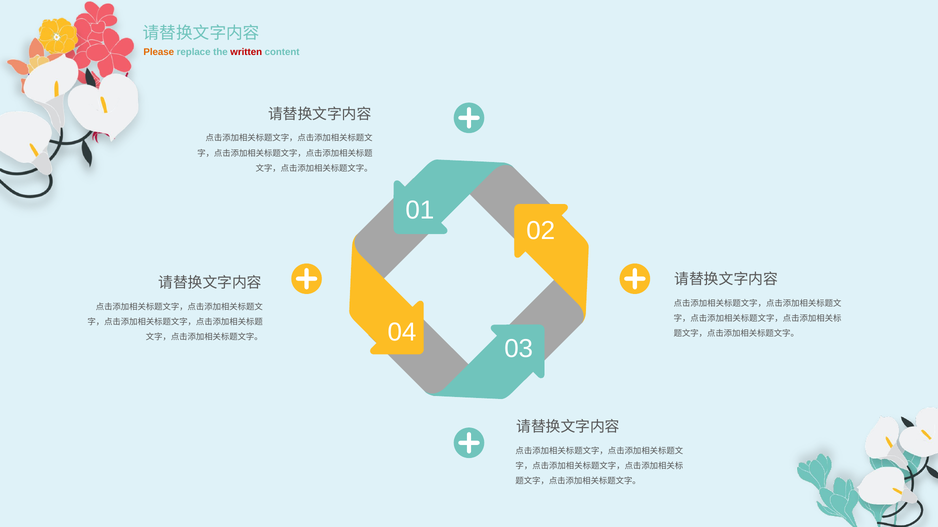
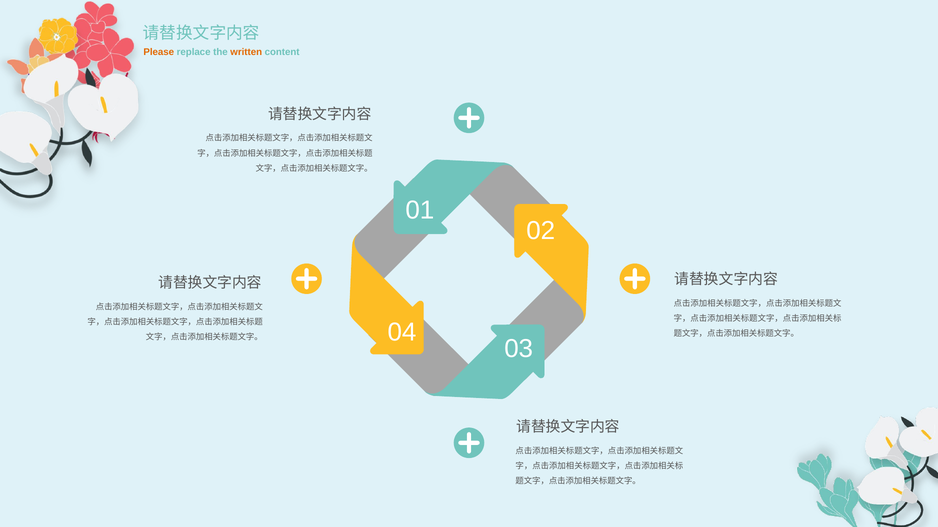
written colour: red -> orange
